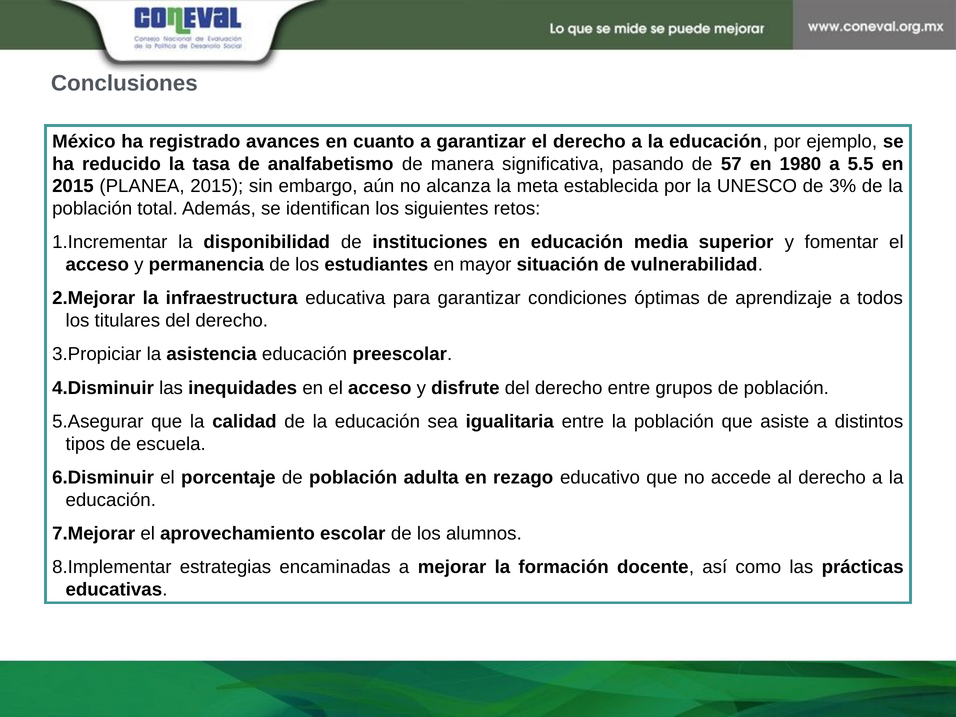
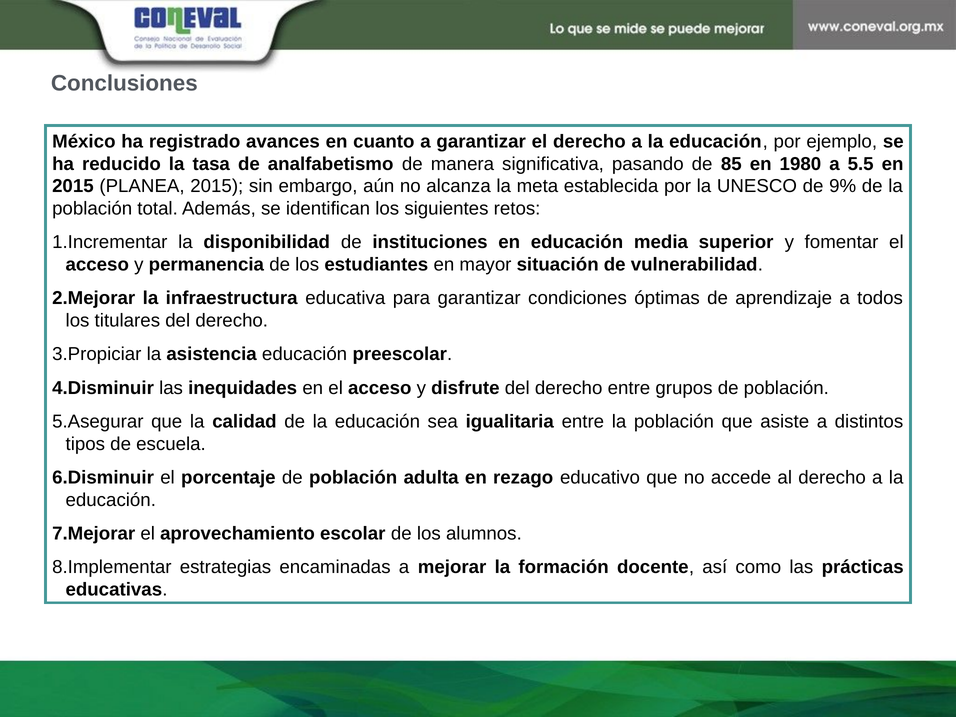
57: 57 -> 85
3%: 3% -> 9%
